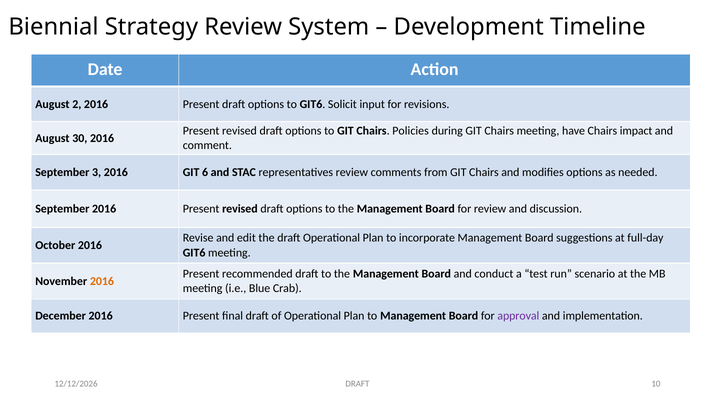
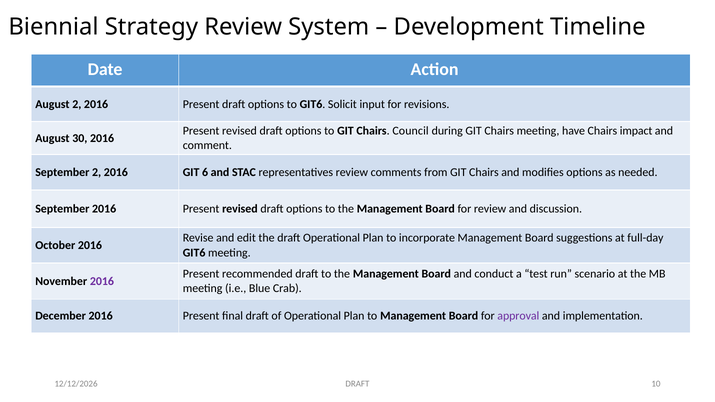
Policies: Policies -> Council
September 3: 3 -> 2
2016 at (102, 281) colour: orange -> purple
